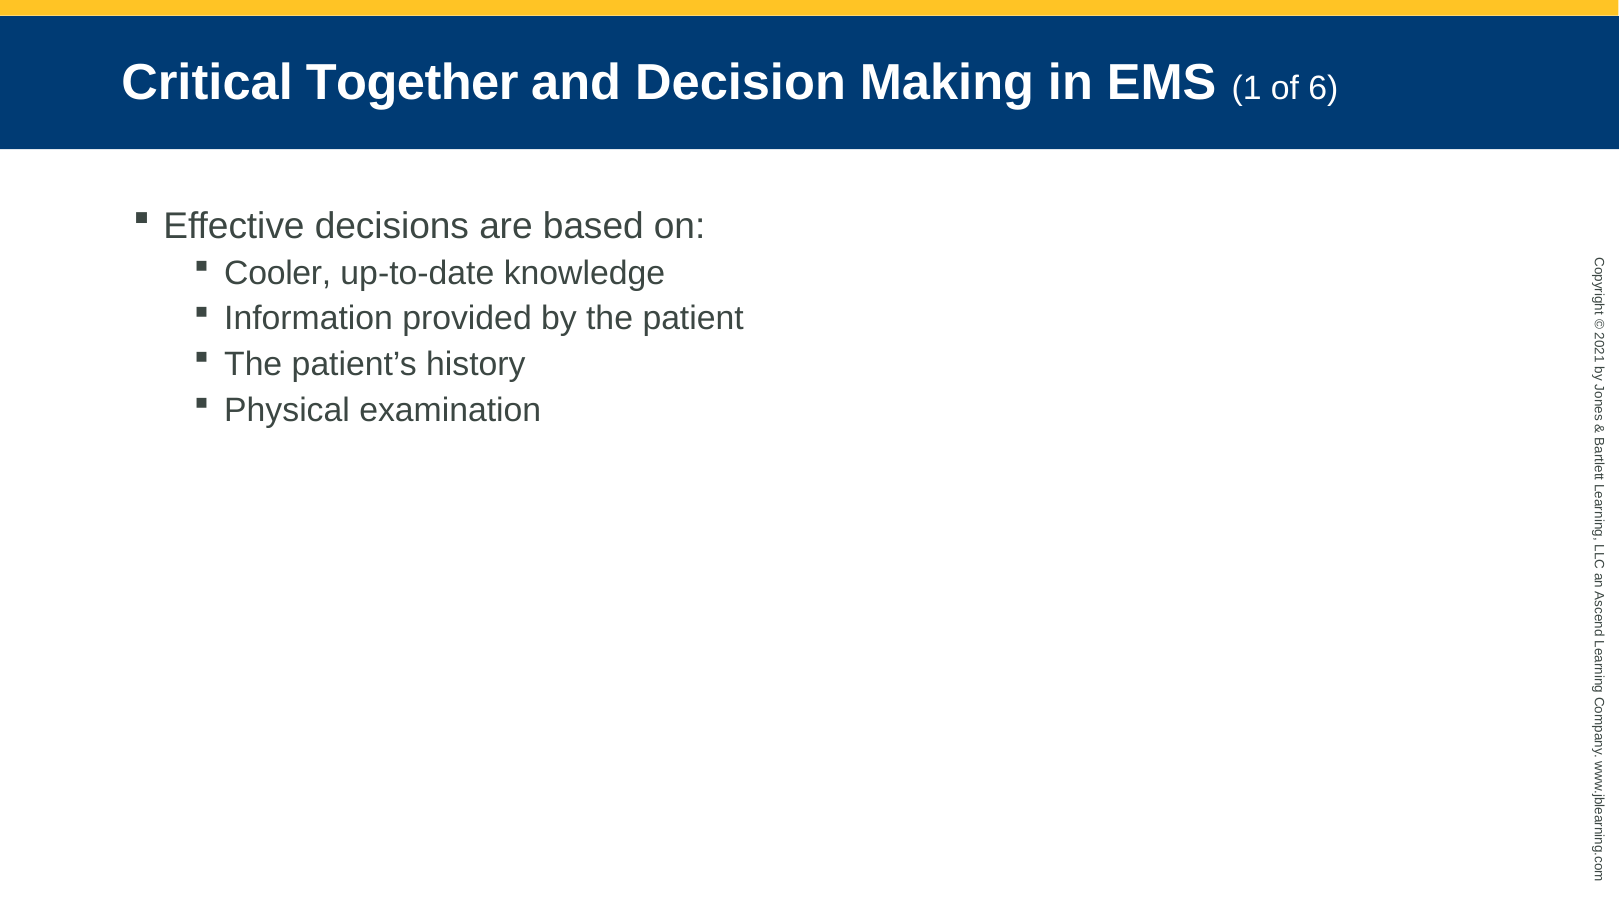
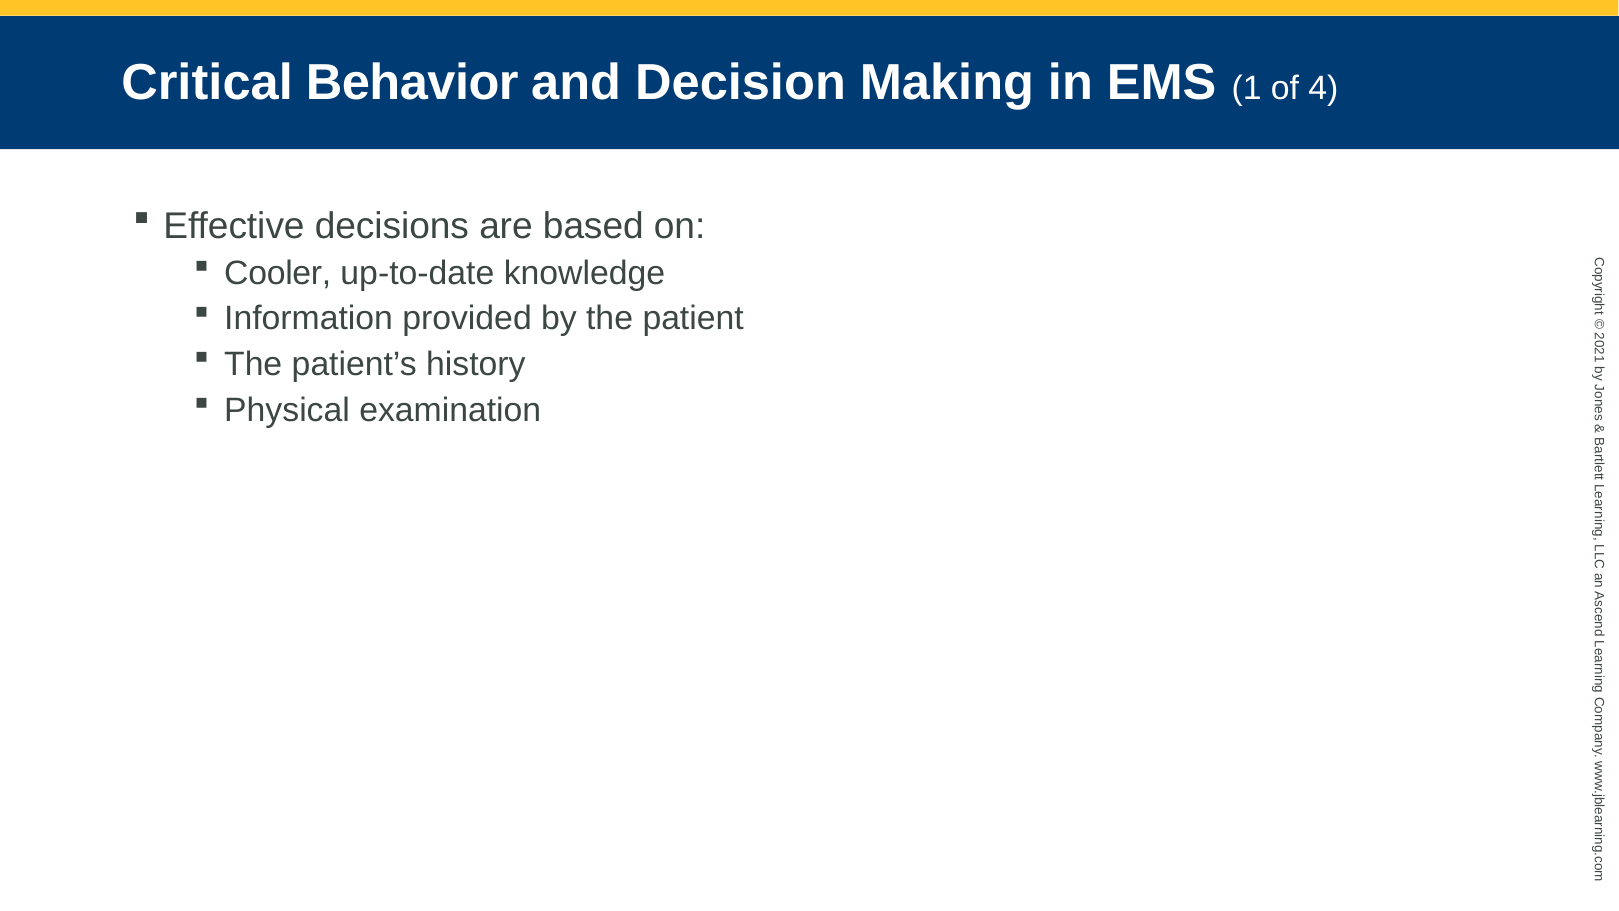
Together: Together -> Behavior
6: 6 -> 4
